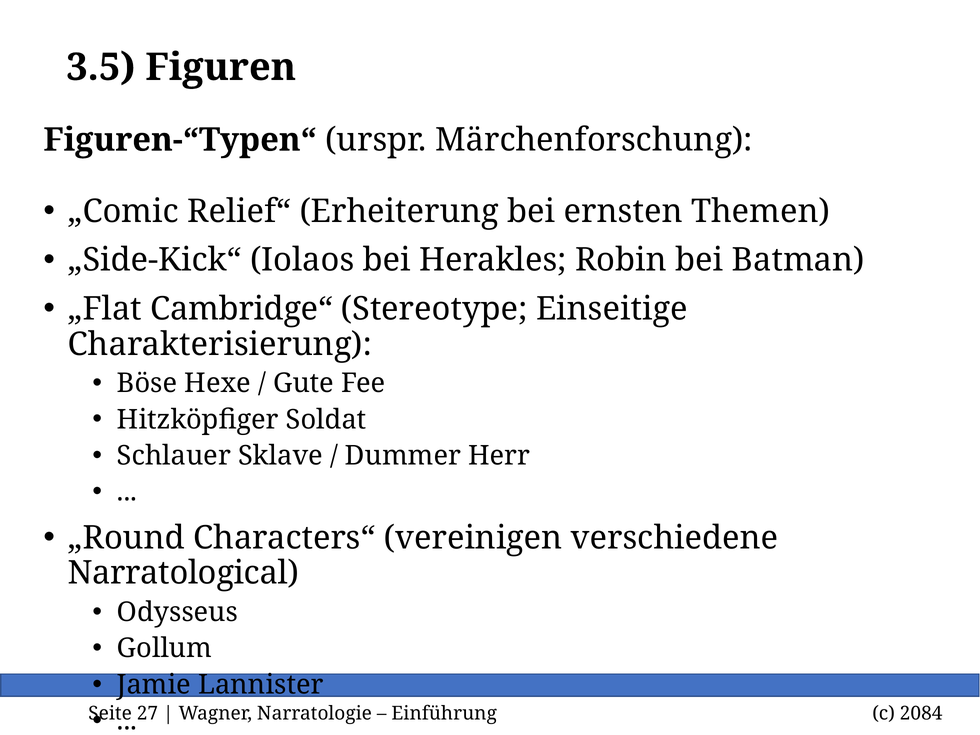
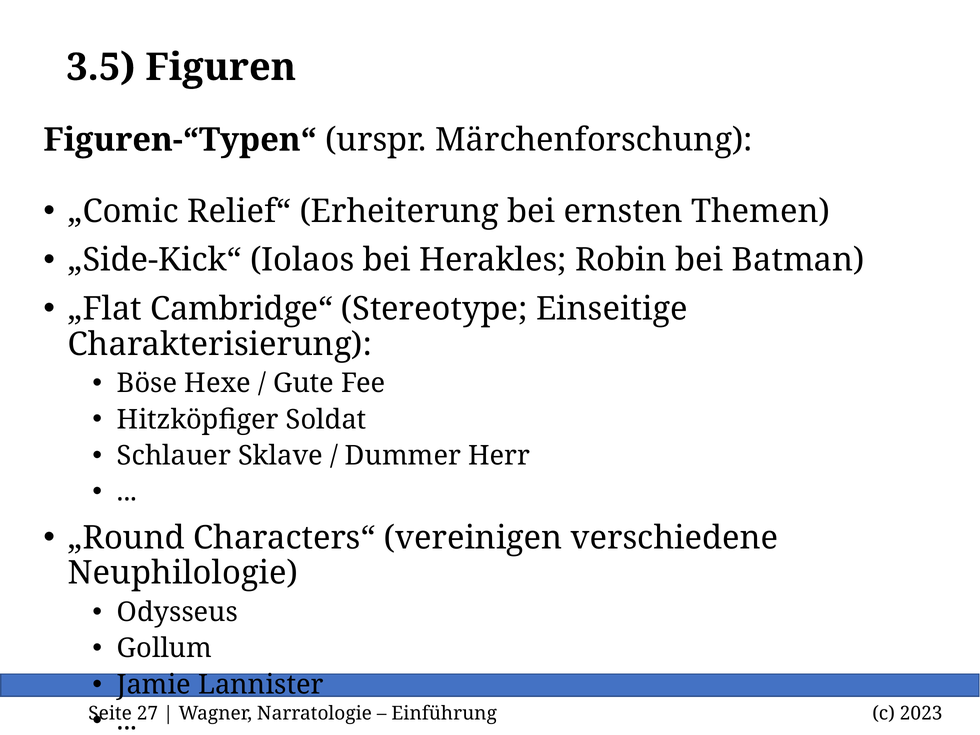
Narratological: Narratological -> Neuphilologie
2084: 2084 -> 2023
